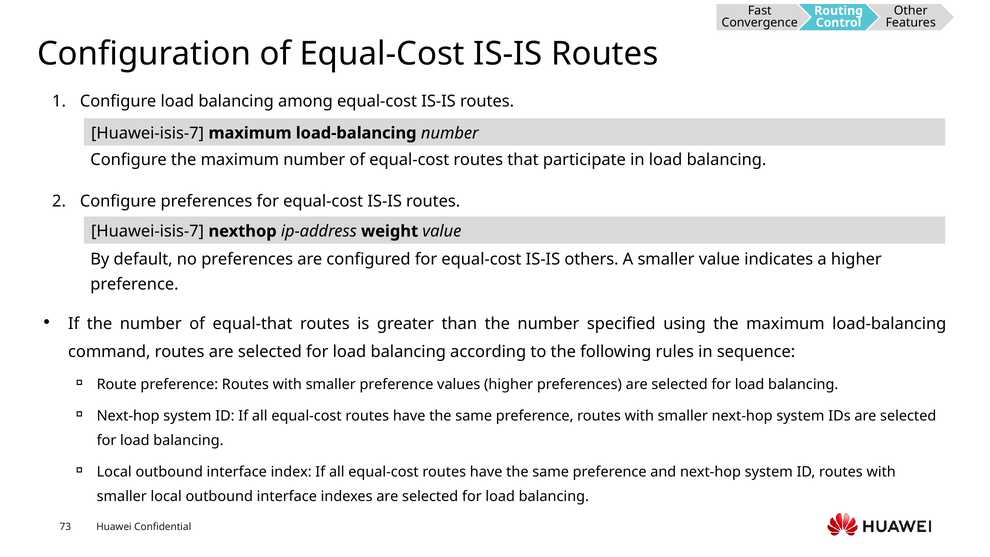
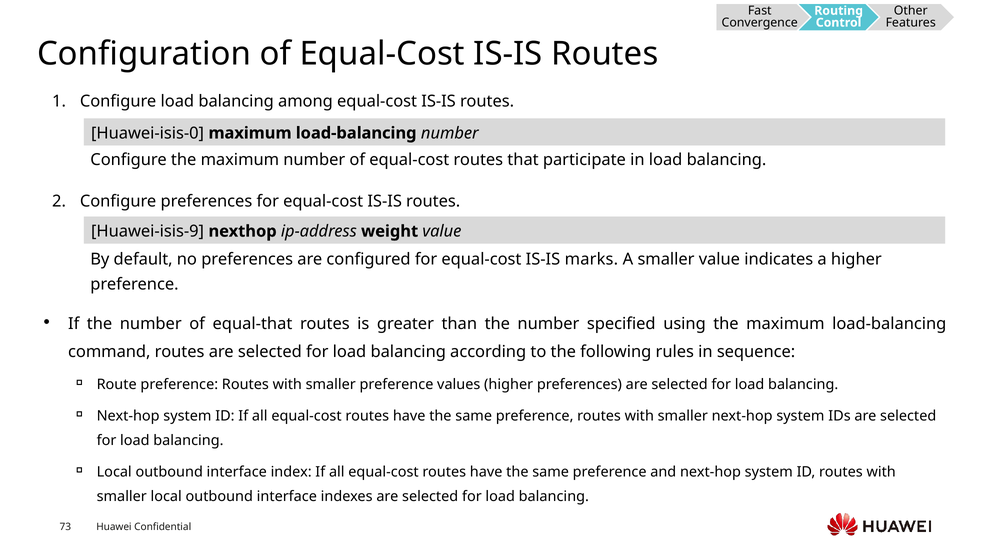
Huawei-isis-7 at (148, 133): Huawei-isis-7 -> Huawei-isis-0
Huawei-isis-7 at (148, 231): Huawei-isis-7 -> Huawei-isis-9
others: others -> marks
